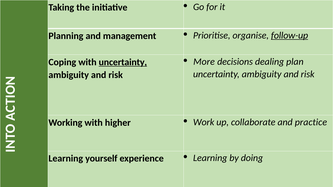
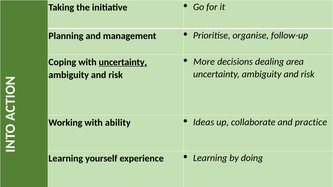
follow-up underline: present -> none
plan: plan -> area
higher: higher -> ability
Work: Work -> Ideas
